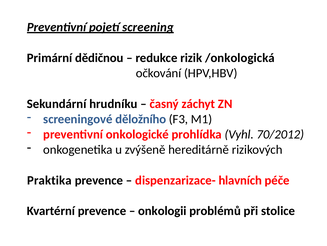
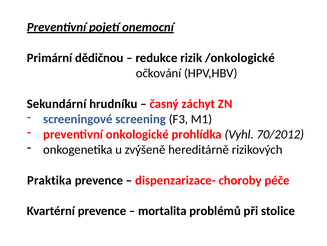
screening: screening -> onemocní
/onkologická: /onkologická -> /onkologické
děložního: děložního -> screening
hlavních: hlavních -> choroby
onkologii: onkologii -> mortalita
